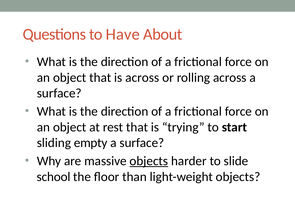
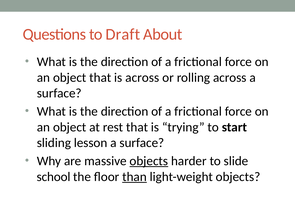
Have: Have -> Draft
empty: empty -> lesson
than underline: none -> present
